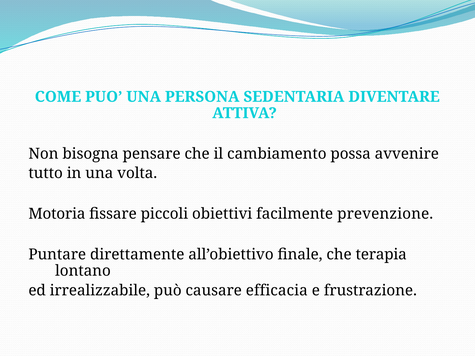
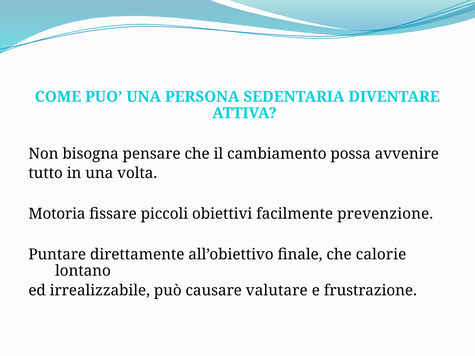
terapia: terapia -> calorie
efficacia: efficacia -> valutare
